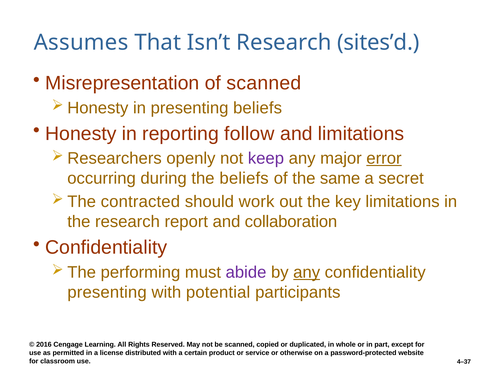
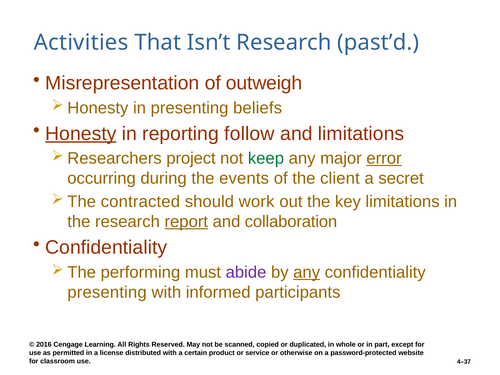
Assumes: Assumes -> Activities
sites’d: sites’d -> past’d
of scanned: scanned -> outweigh
Honesty underline: none -> present
openly: openly -> project
keep colour: purple -> green
the beliefs: beliefs -> events
same: same -> client
report underline: none -> present
potential: potential -> informed
